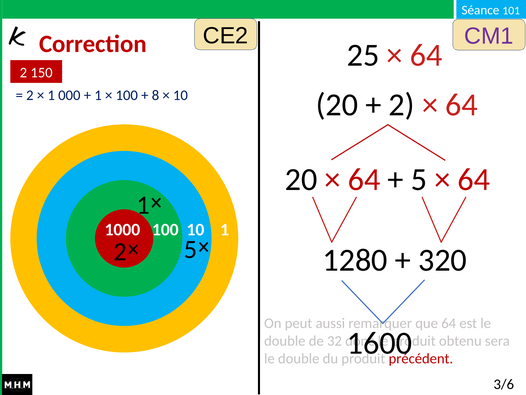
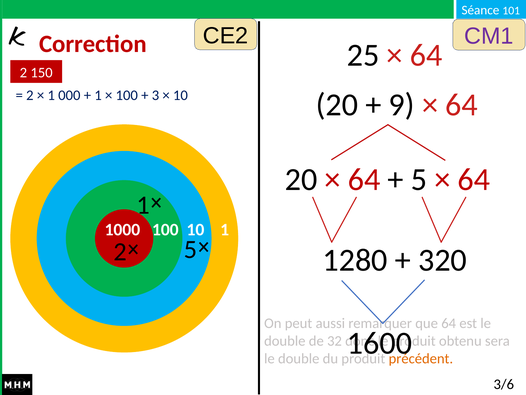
8: 8 -> 3
2 at (402, 105): 2 -> 9
précédent colour: red -> orange
